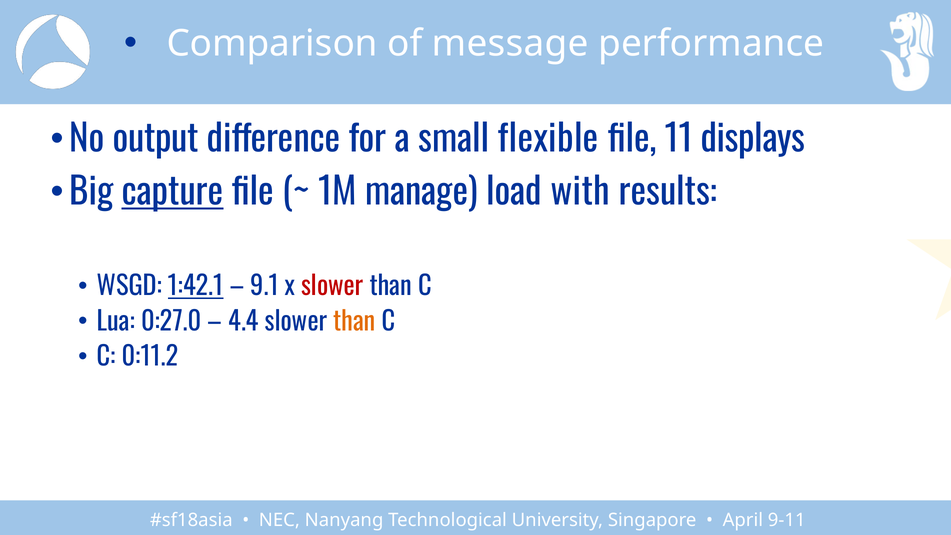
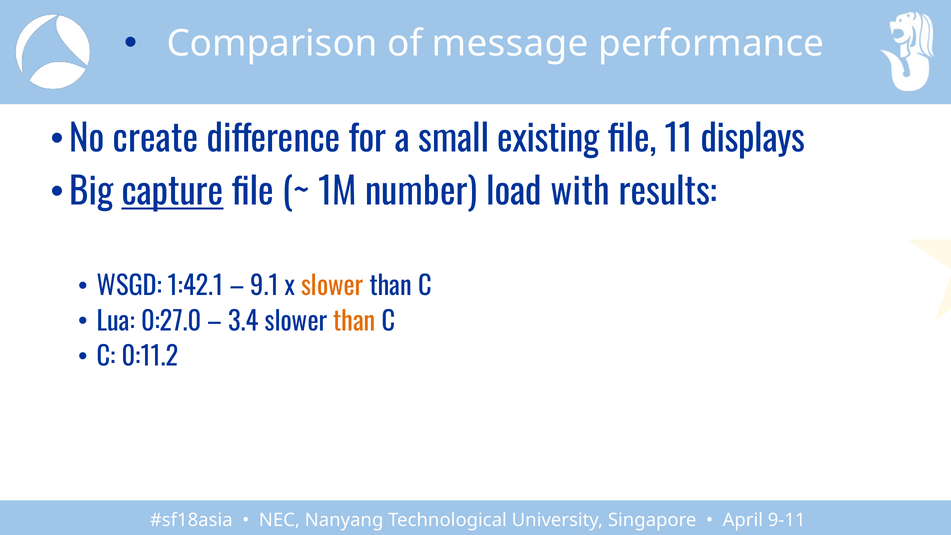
output: output -> create
flexible: flexible -> existing
manage: manage -> number
1:42.1 underline: present -> none
slower at (332, 287) colour: red -> orange
4.4: 4.4 -> 3.4
